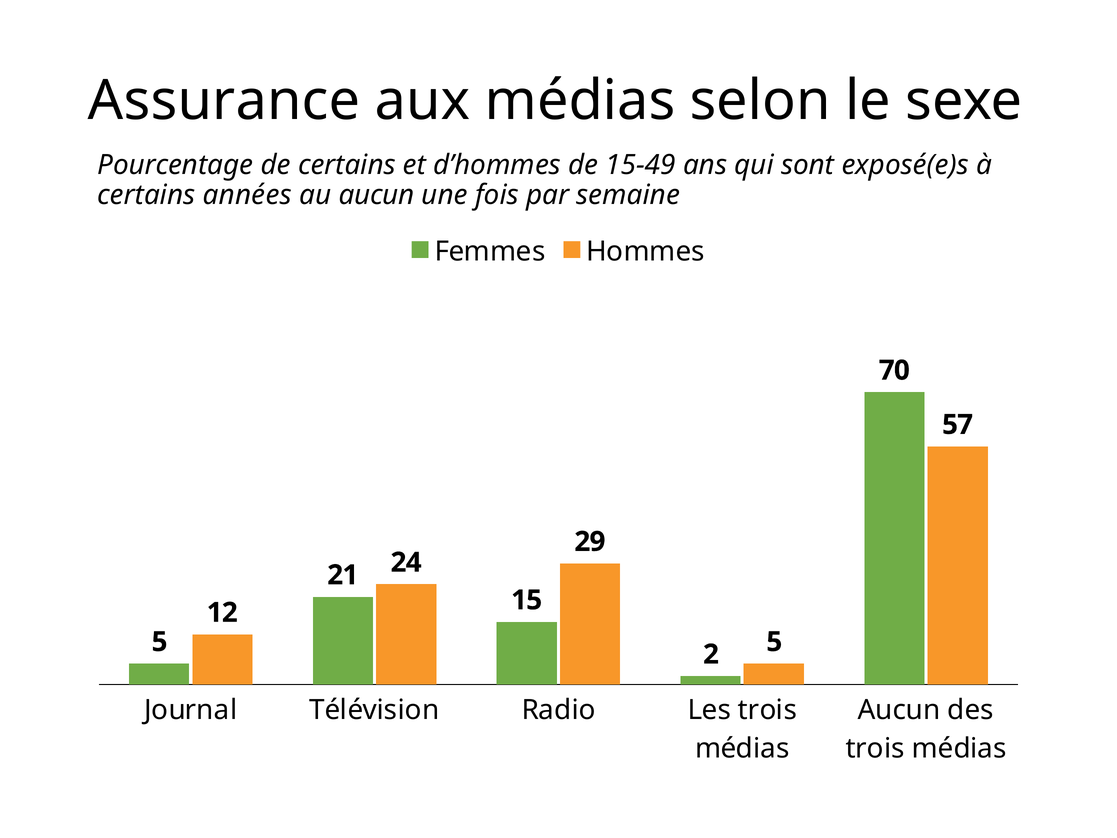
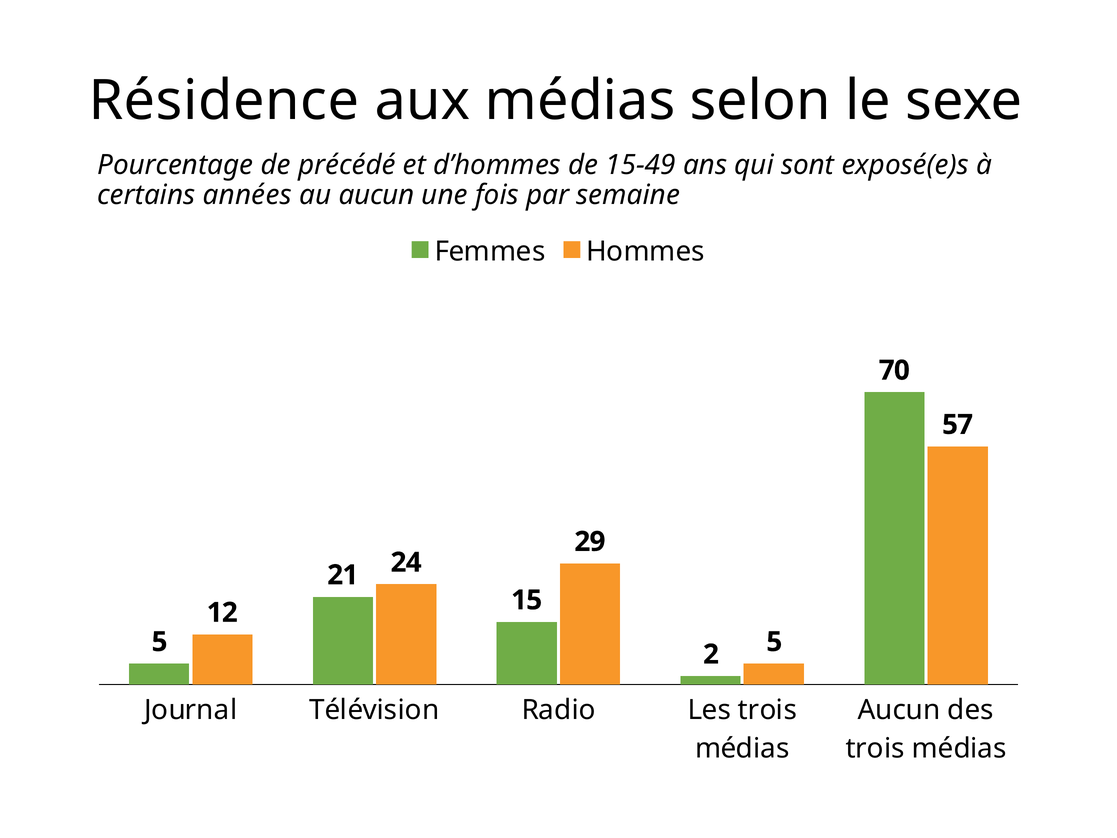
Assurance: Assurance -> Résidence
de certains: certains -> précédé
